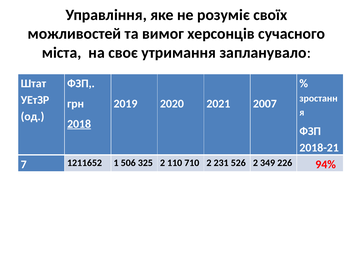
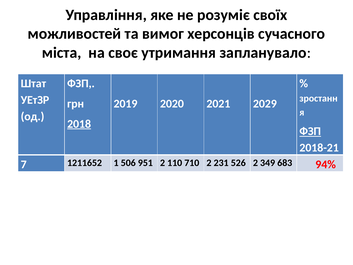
2007: 2007 -> 2029
ФЗП at (310, 131) underline: none -> present
325: 325 -> 951
226: 226 -> 683
